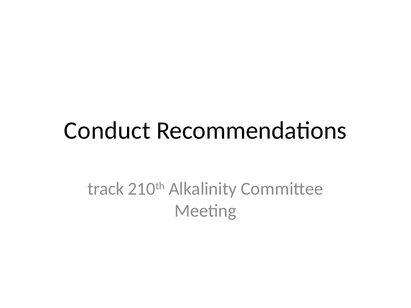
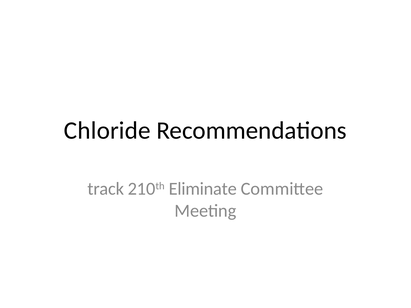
Conduct: Conduct -> Chloride
Alkalinity: Alkalinity -> Eliminate
